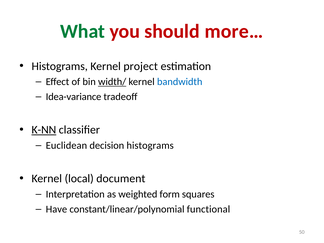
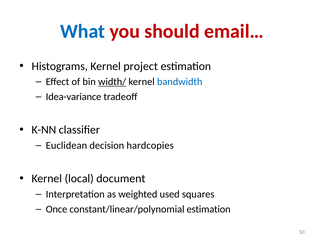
What colour: green -> blue
more…: more… -> email…
K-NN underline: present -> none
decision histograms: histograms -> hardcopies
form: form -> used
Have: Have -> Once
constant/linear/polynomial functional: functional -> estimation
